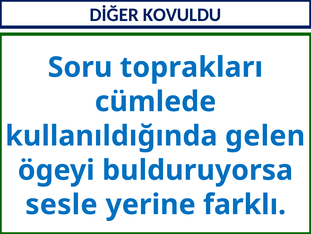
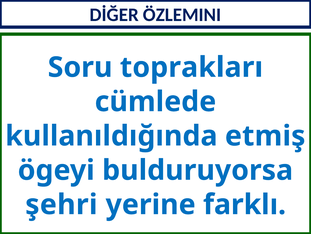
KOVULDU: KOVULDU -> ÖZLEMINI
gelen: gelen -> etmiş
sesle: sesle -> şehri
